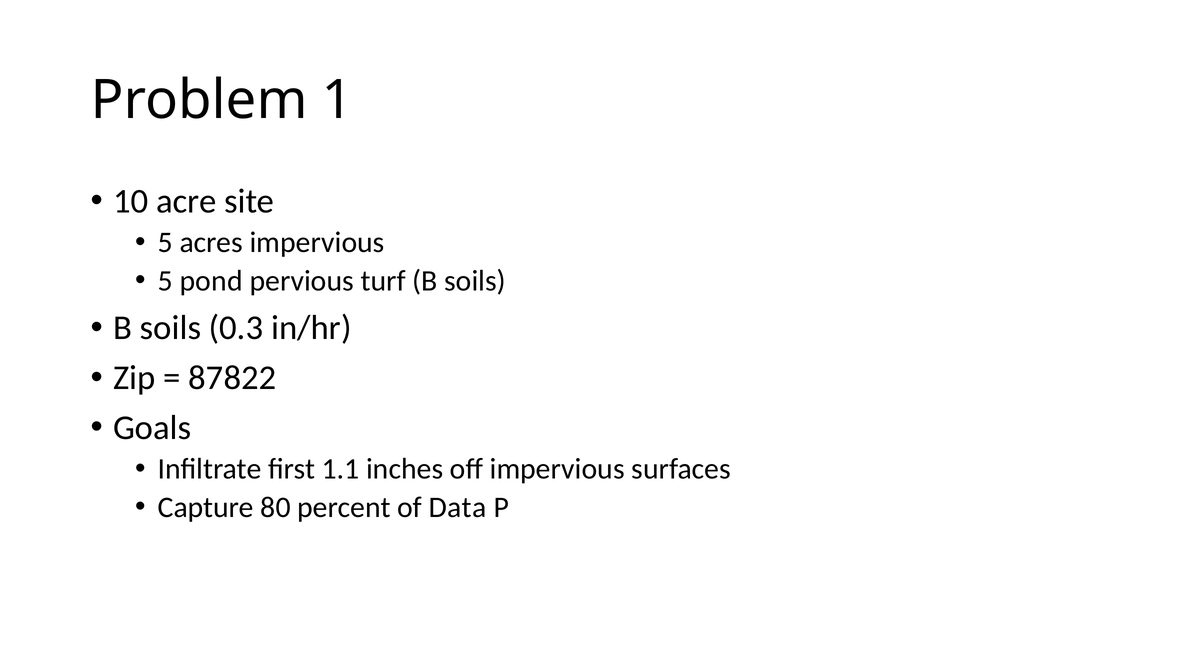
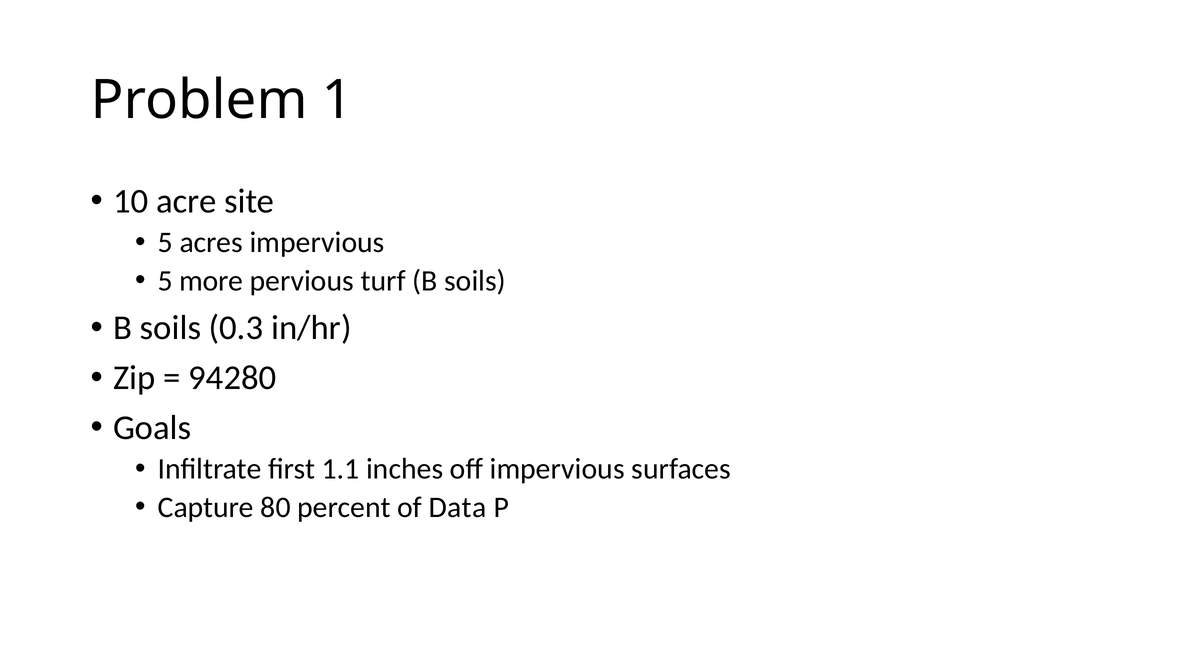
pond: pond -> more
87822: 87822 -> 94280
